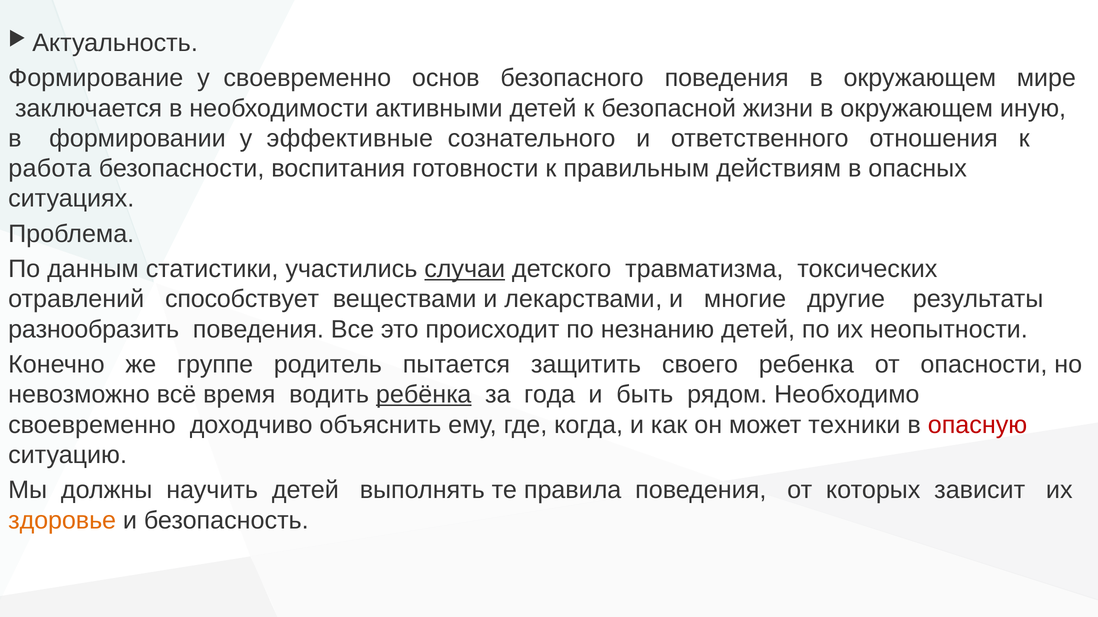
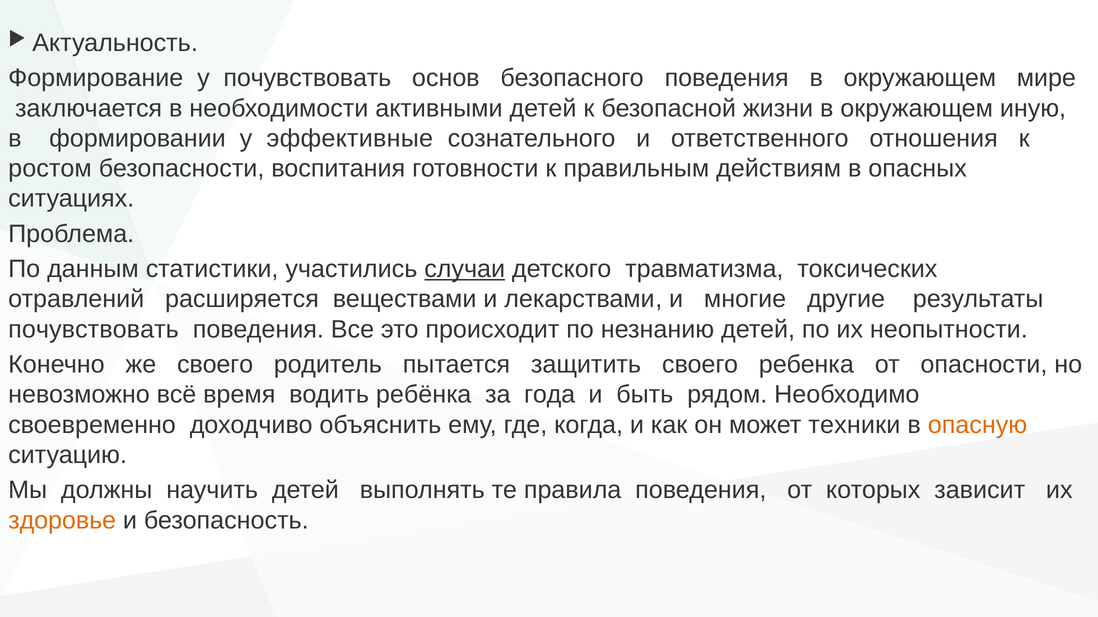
у своевременно: своевременно -> почувствовать
работа: работа -> ростом
способствует: способствует -> расширяется
разнообразить at (94, 330): разнообразить -> почувствовать
же группе: группе -> своего
ребёнка underline: present -> none
опасную colour: red -> orange
